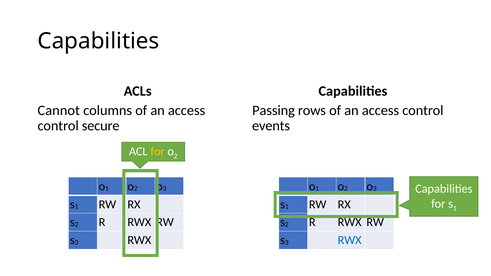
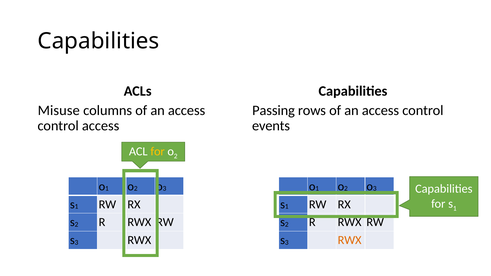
Cannot: Cannot -> Misuse
control secure: secure -> access
RWX at (350, 240) colour: blue -> orange
